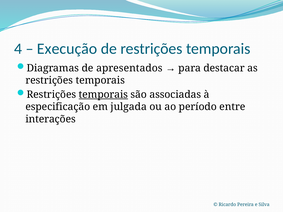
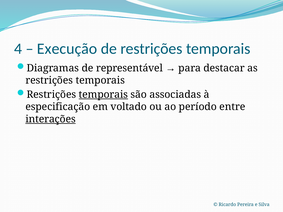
apresentados: apresentados -> representável
julgada: julgada -> voltado
interações underline: none -> present
